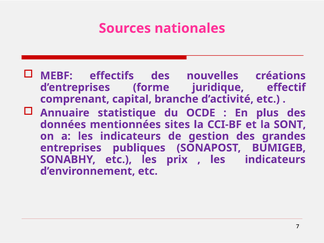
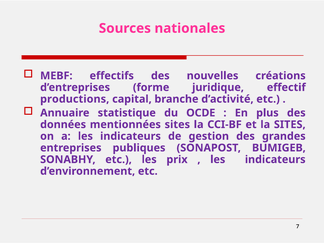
comprenant: comprenant -> productions
la SONT: SONT -> SITES
